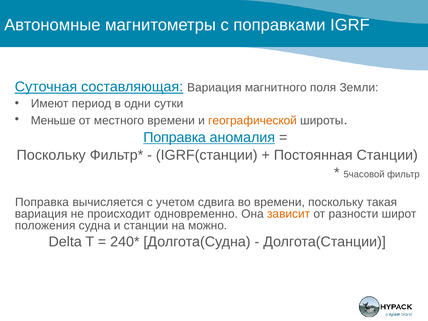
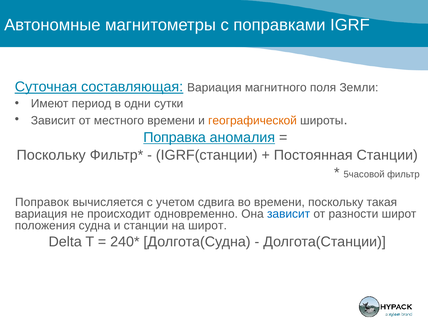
Меньше at (53, 121): Меньше -> Зависит
Поправка at (42, 202): Поправка -> Поправок
зависит at (289, 214) colour: orange -> blue
на можно: можно -> широт
